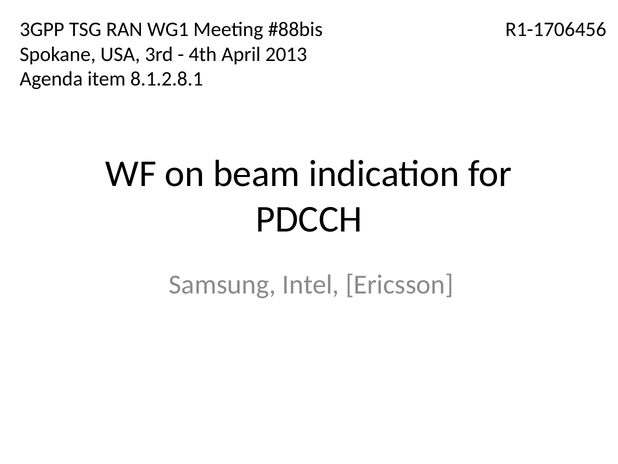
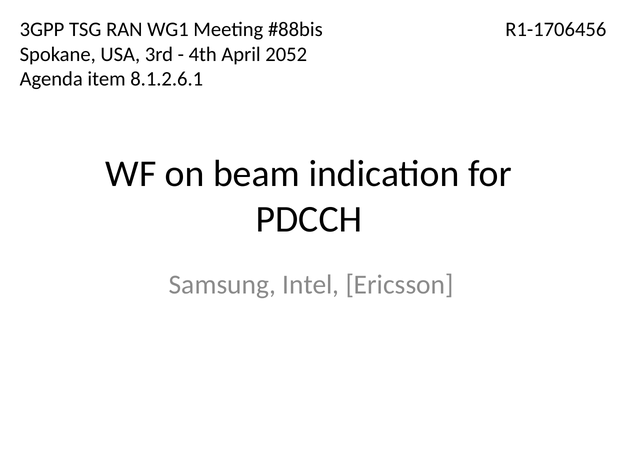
2013: 2013 -> 2052
8.1.2.8.1: 8.1.2.8.1 -> 8.1.2.6.1
